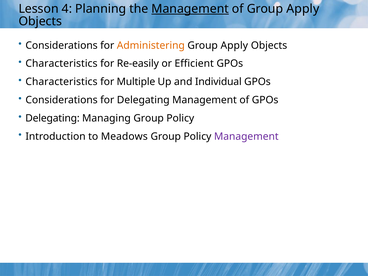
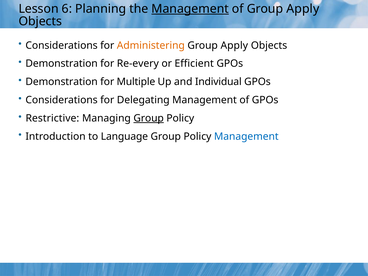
4: 4 -> 6
Characteristics at (62, 64): Characteristics -> Demonstration
Re-easily: Re-easily -> Re-every
Characteristics at (62, 82): Characteristics -> Demonstration
Delegating at (53, 118): Delegating -> Restrictive
Group at (149, 118) underline: none -> present
Meadows: Meadows -> Language
Management at (246, 136) colour: purple -> blue
